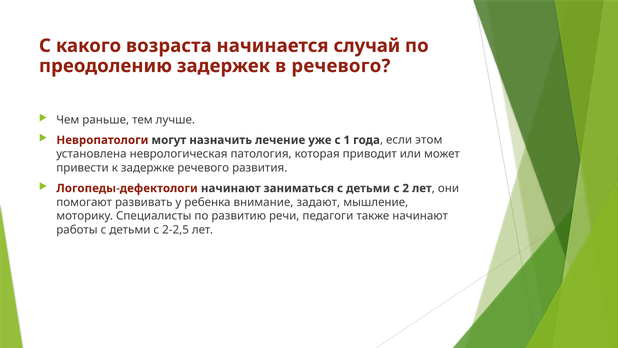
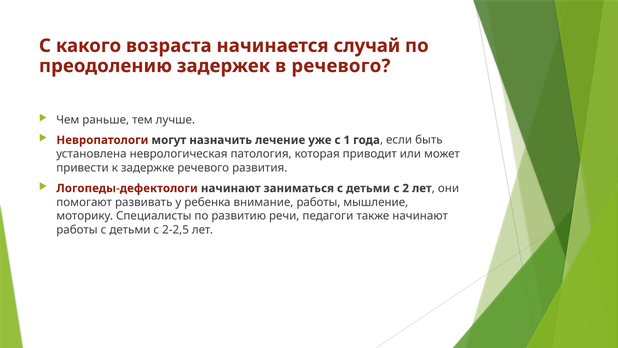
этом: этом -> быть
внимание задают: задают -> работы
